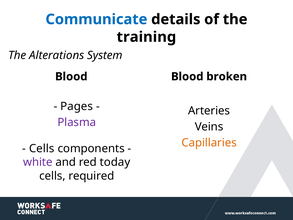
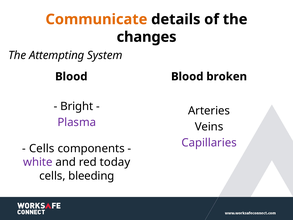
Communicate colour: blue -> orange
training: training -> changes
Alterations: Alterations -> Attempting
Pages: Pages -> Bright
Capillaries colour: orange -> purple
required: required -> bleeding
